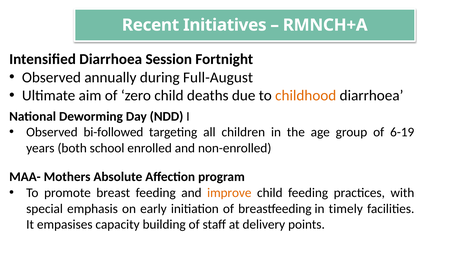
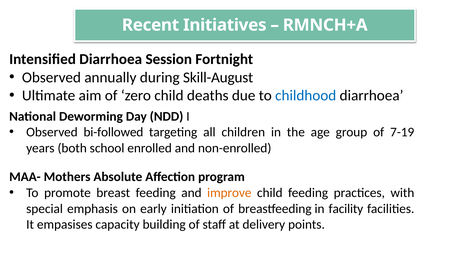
Full-August: Full-August -> Skill-August
childhood colour: orange -> blue
6-19: 6-19 -> 7-19
timely: timely -> facility
